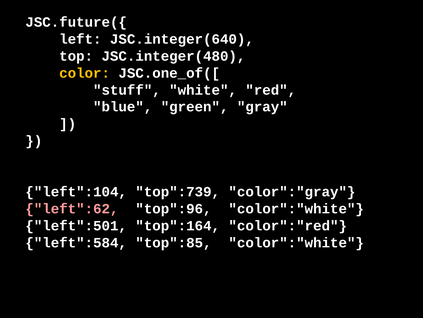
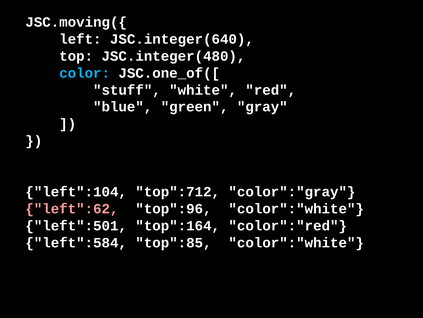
JSC.future({: JSC.future({ -> JSC.moving({
color colour: yellow -> light blue
top":739: top":739 -> top":712
